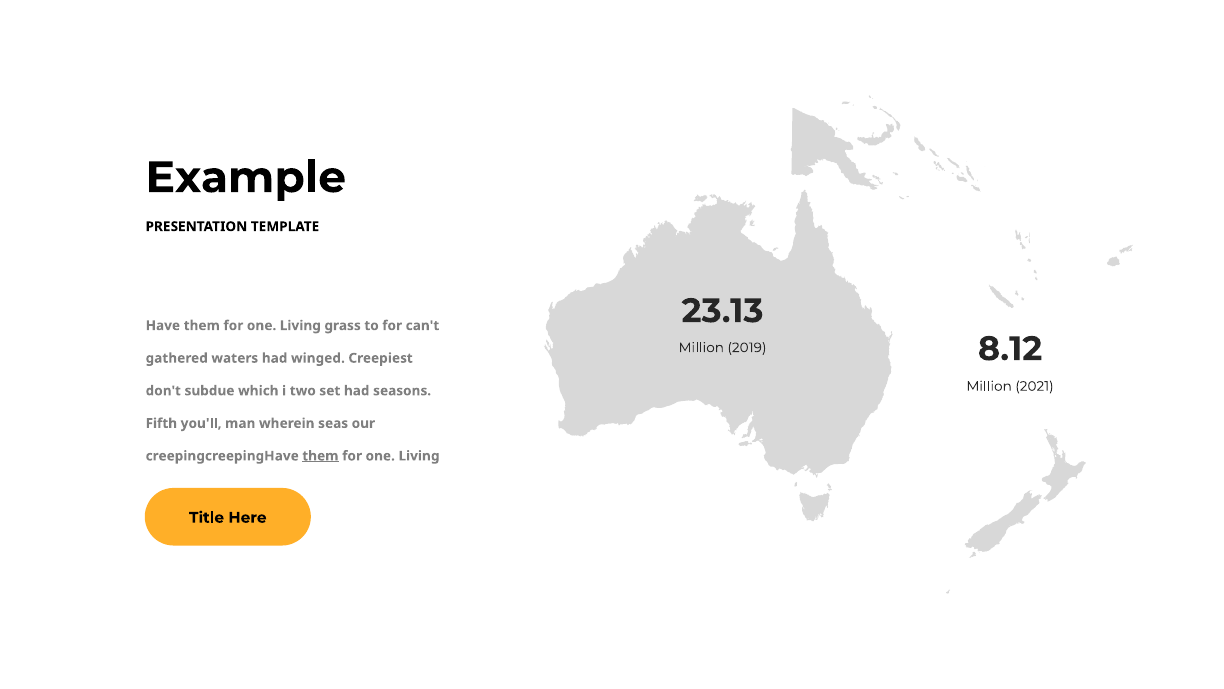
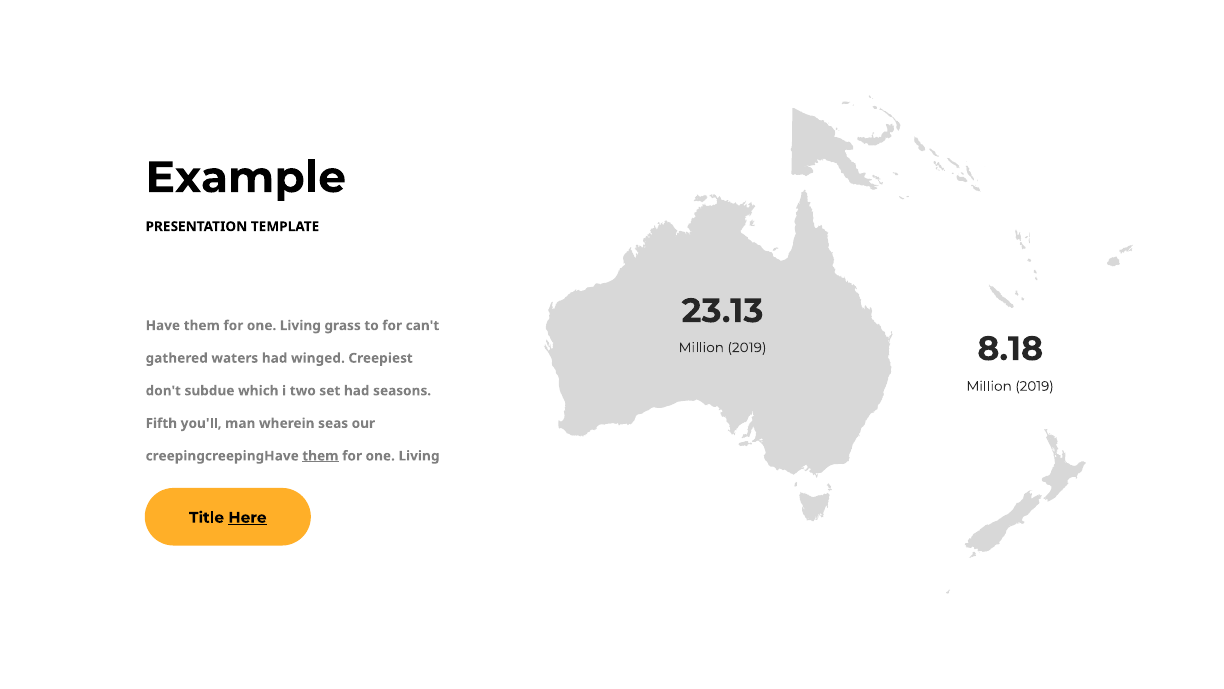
8.12: 8.12 -> 8.18
2021 at (1034, 386): 2021 -> 2019
Here underline: none -> present
